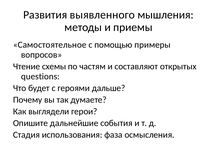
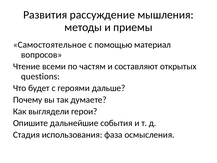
выявленного: выявленного -> рассуждение
примеры: примеры -> материал
схемы: схемы -> всеми
